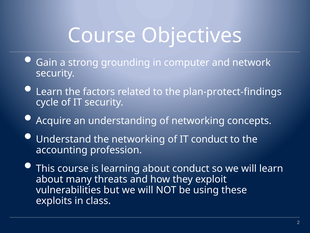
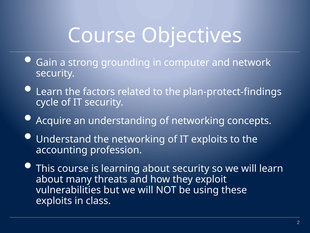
IT conduct: conduct -> exploits
about conduct: conduct -> security
